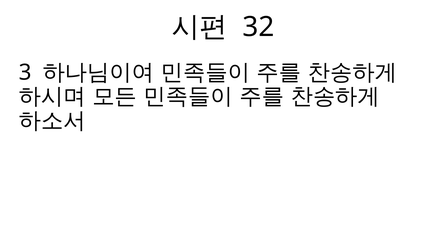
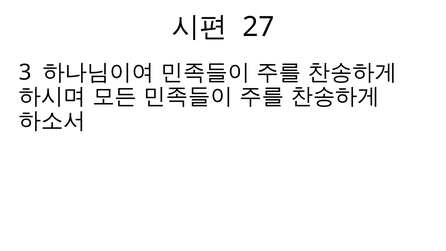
32: 32 -> 27
